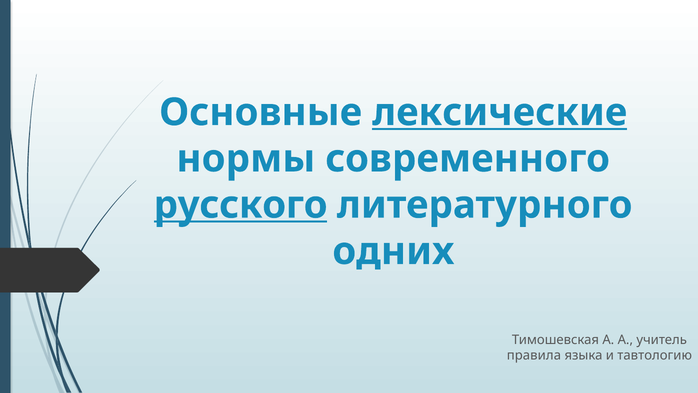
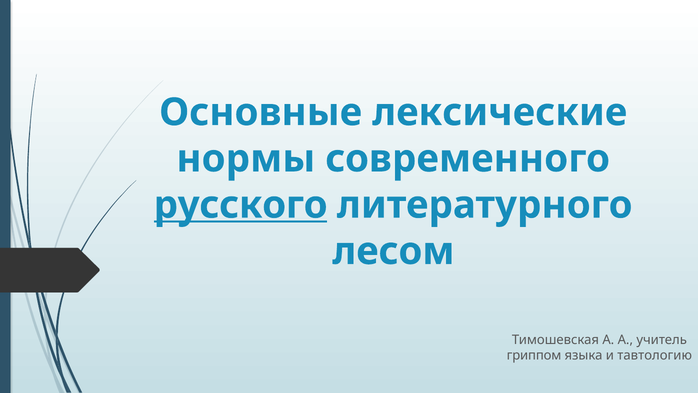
лексические underline: present -> none
одних: одних -> лесом
правила: правила -> гриппом
